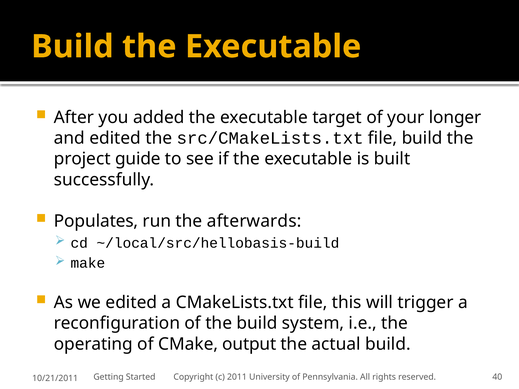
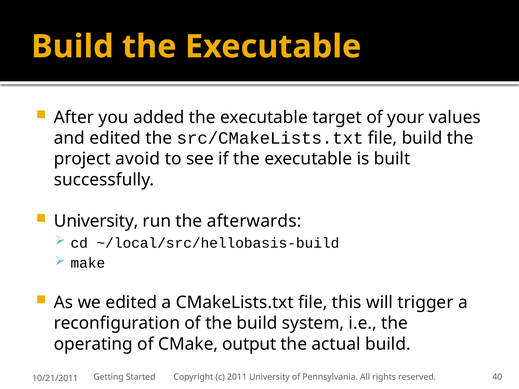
longer: longer -> values
guide: guide -> avoid
Populates at (96, 221): Populates -> University
